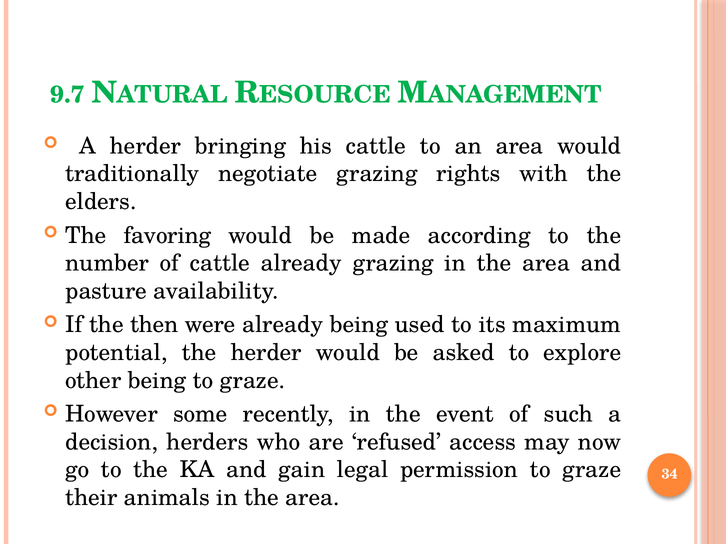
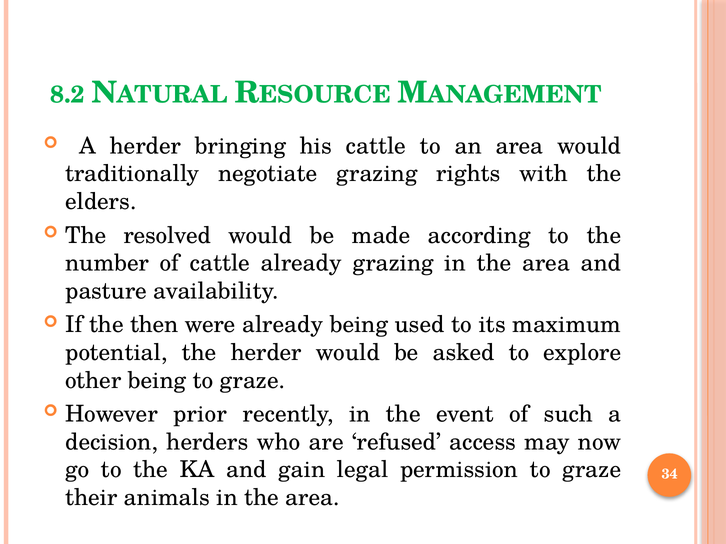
9.7: 9.7 -> 8.2
favoring: favoring -> resolved
some: some -> prior
